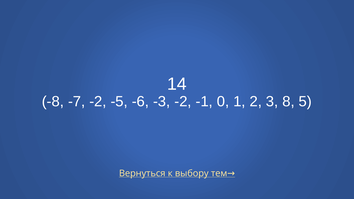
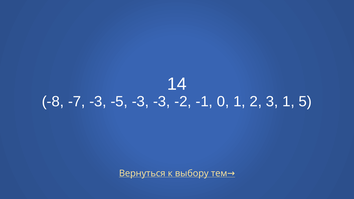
-7 -2: -2 -> -3
-5 -6: -6 -> -3
3 8: 8 -> 1
